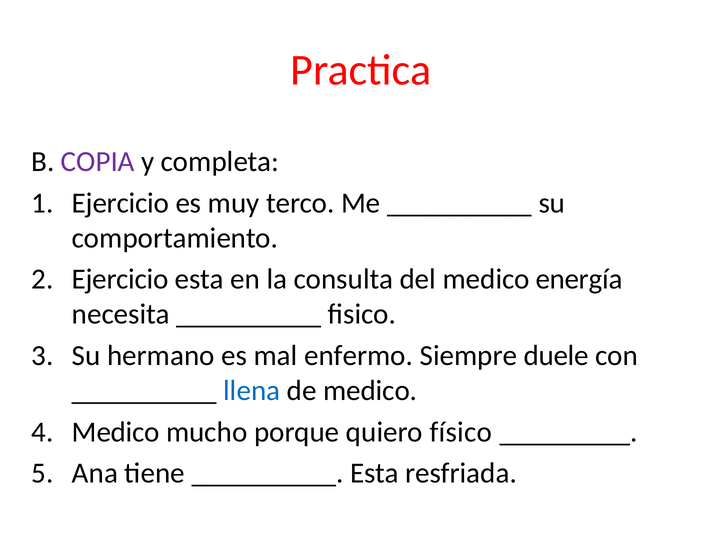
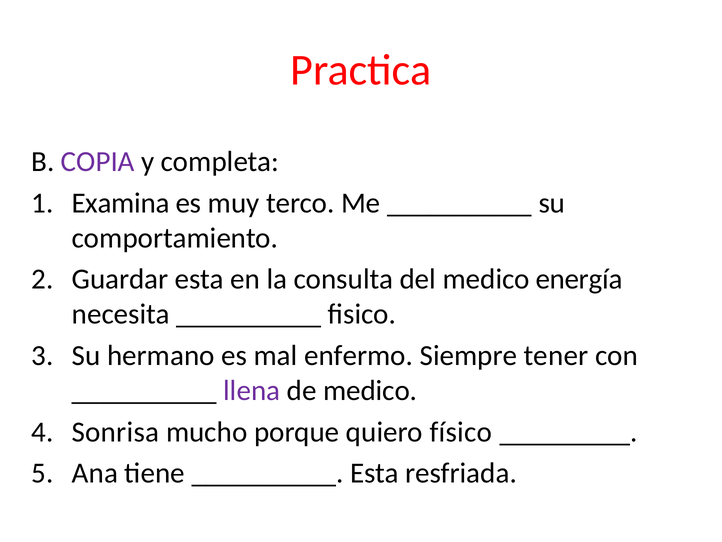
Ejercicio at (120, 203): Ejercicio -> Examina
Ejercicio at (120, 279): Ejercicio -> Guardar
duele: duele -> tener
llena colour: blue -> purple
Medico at (116, 432): Medico -> Sonrisa
